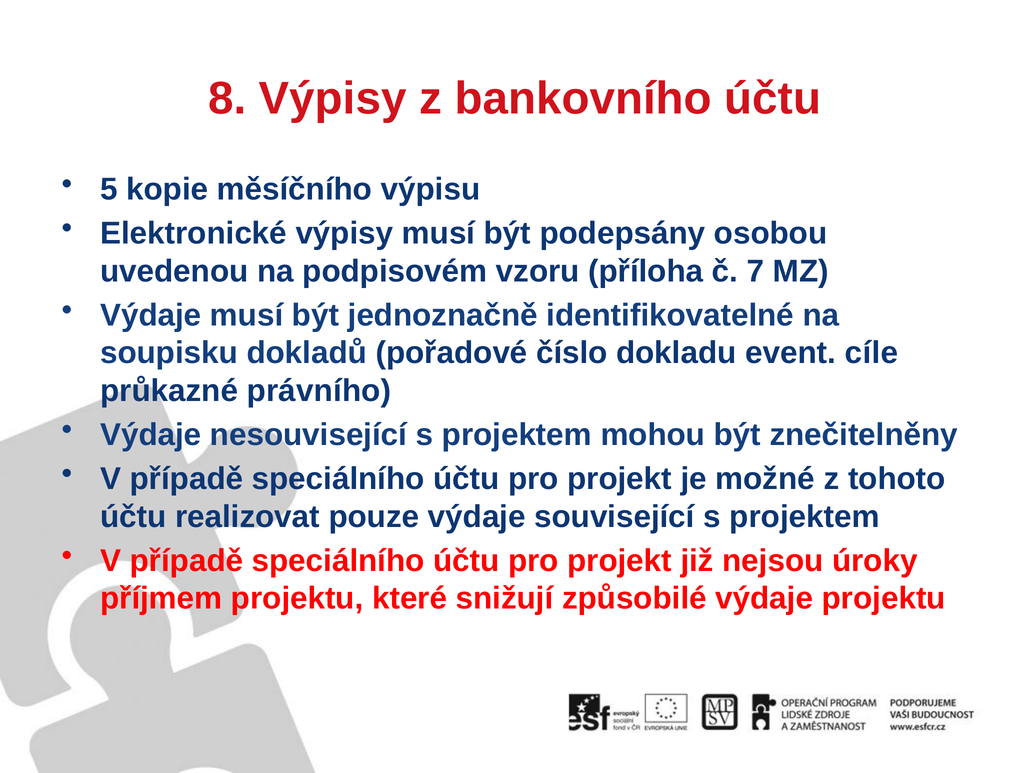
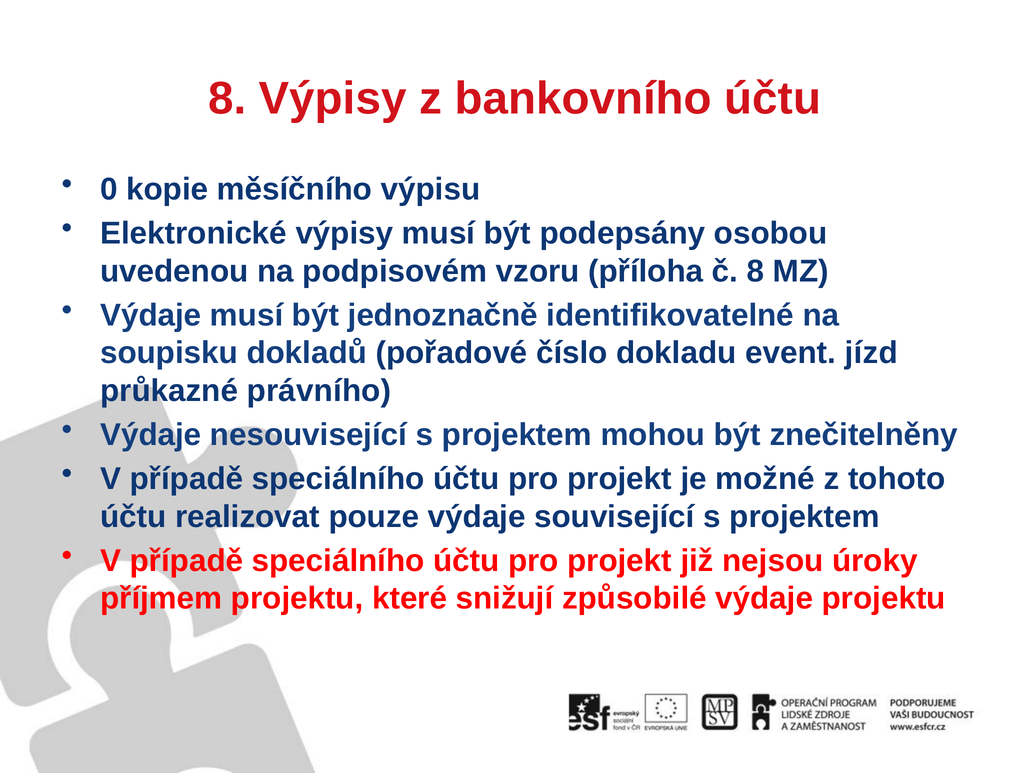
5: 5 -> 0
č 7: 7 -> 8
cíle: cíle -> jízd
